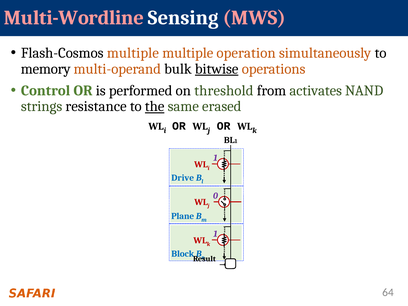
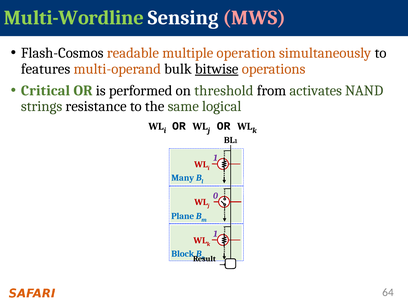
Multi-Wordline colour: pink -> light green
Flash-Cosmos multiple: multiple -> readable
memory: memory -> features
Control: Control -> Critical
the underline: present -> none
erased: erased -> logical
Drive: Drive -> Many
